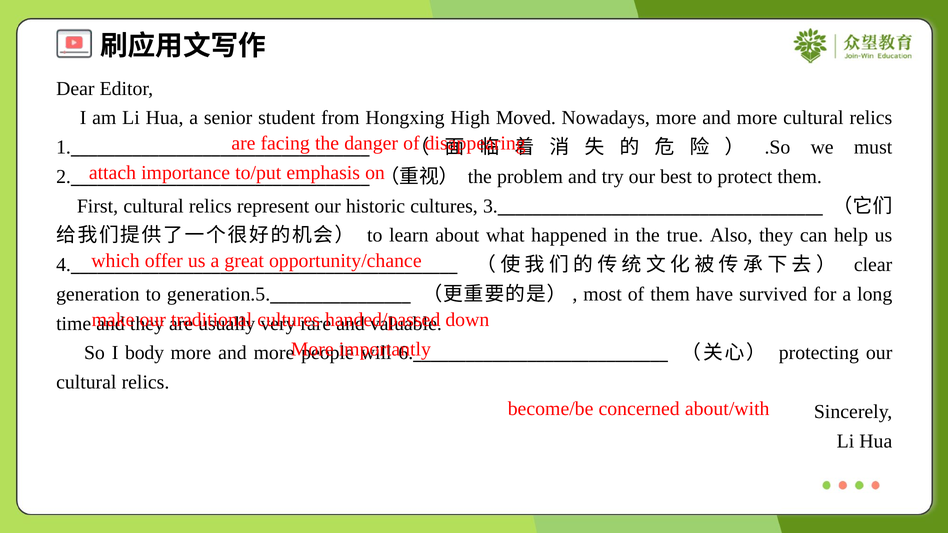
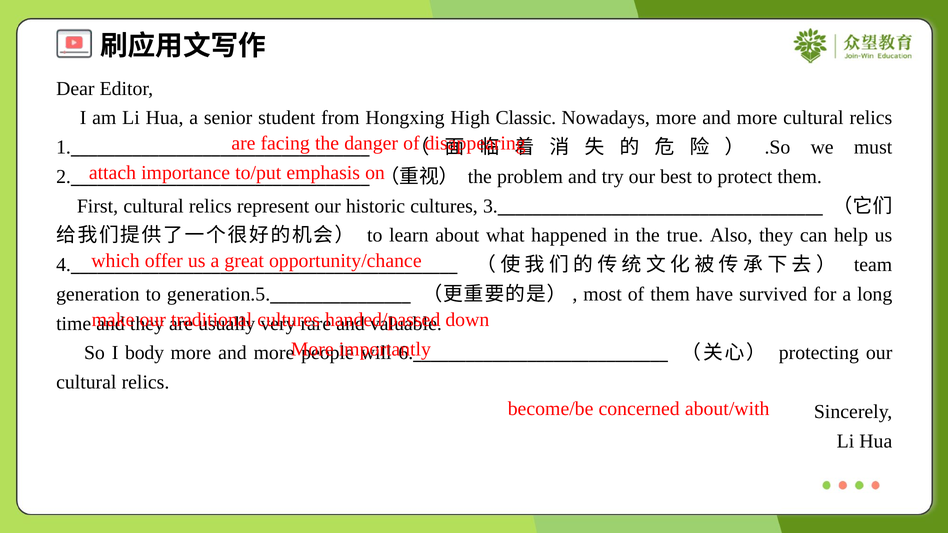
Moved: Moved -> Classic
clear: clear -> team
